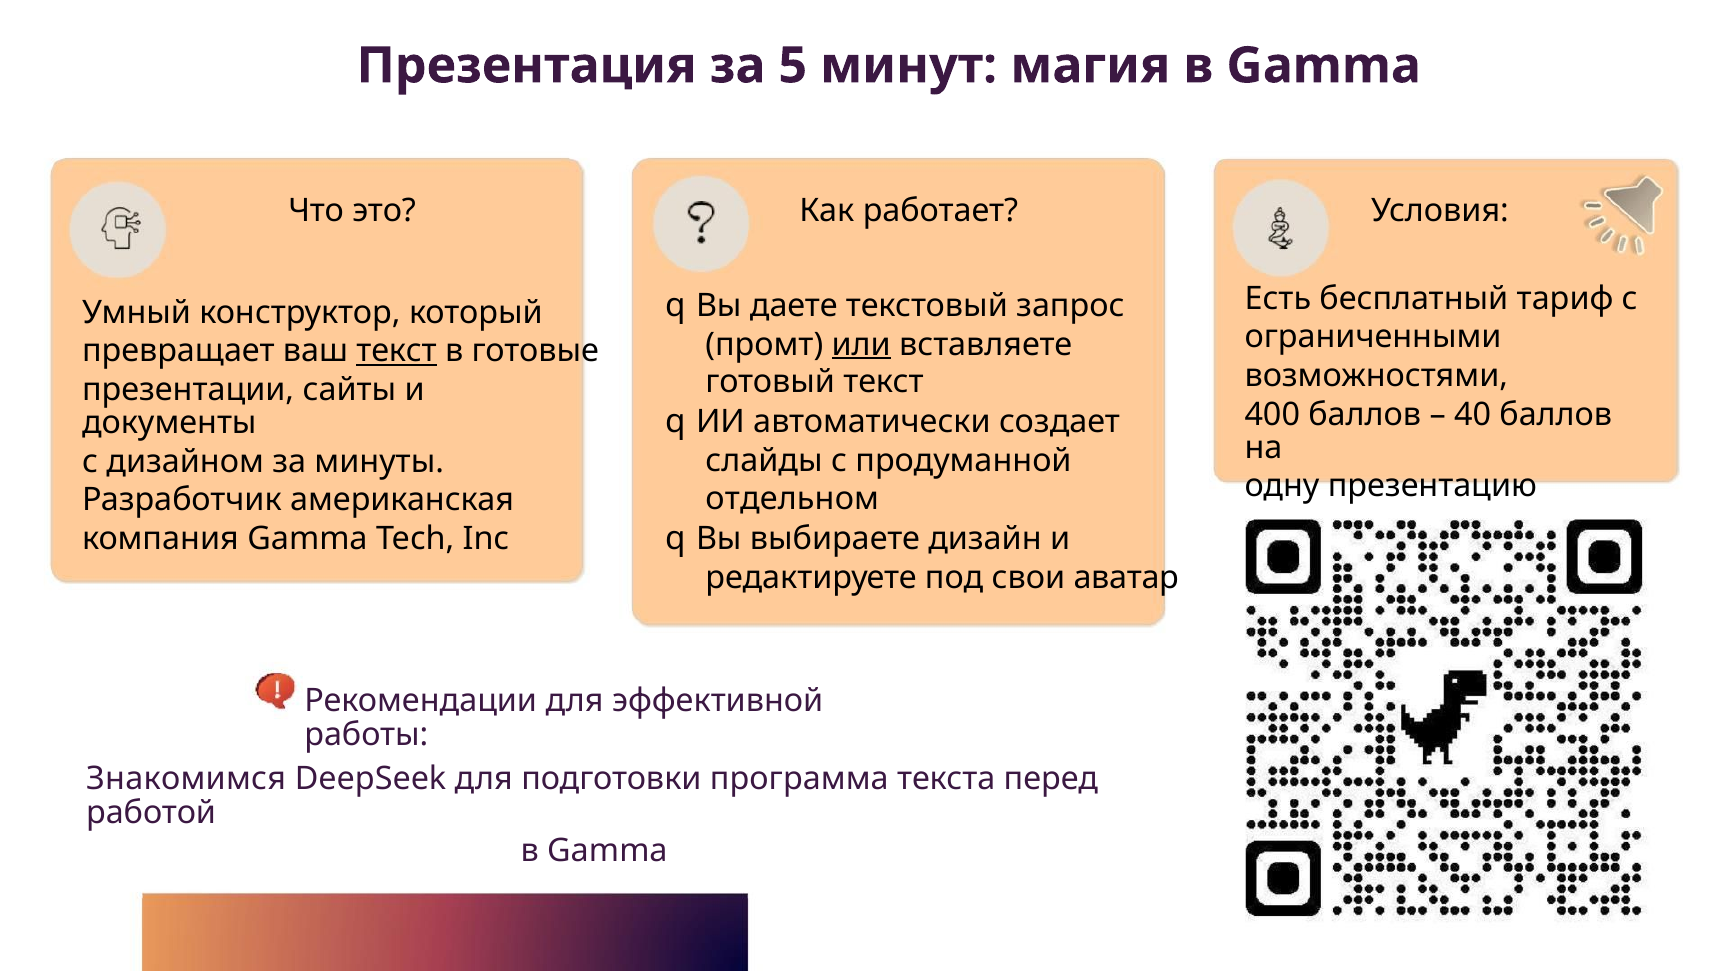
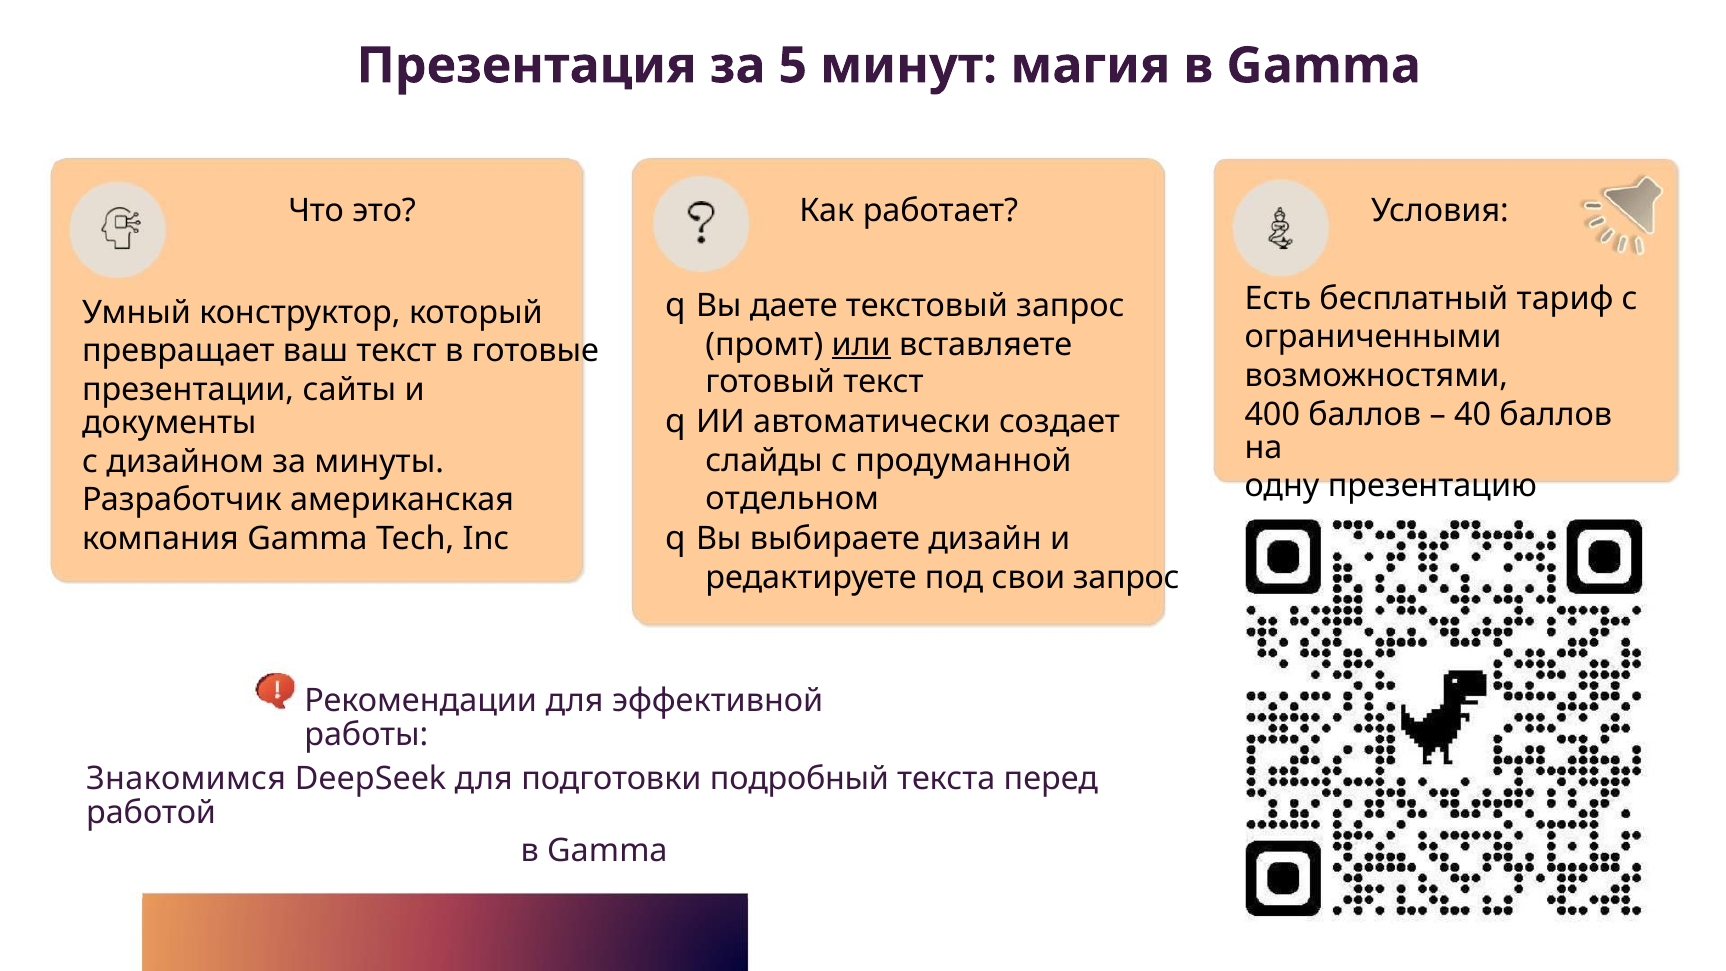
текст at (397, 351) underline: present -> none
свои аватар: аватар -> запрос
программа: программа -> подробный
